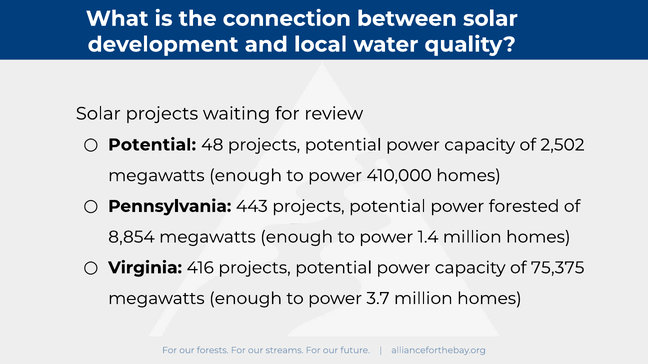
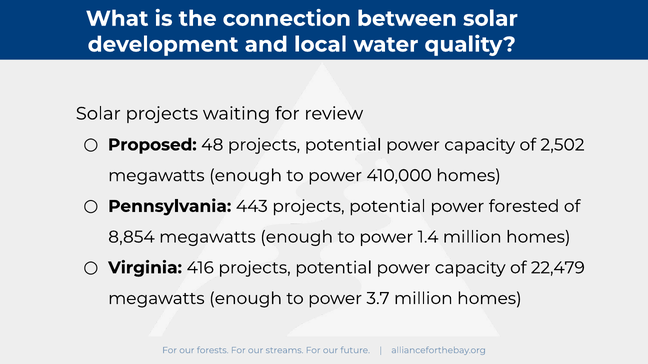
Potential at (152, 145): Potential -> Proposed
75,375: 75,375 -> 22,479
